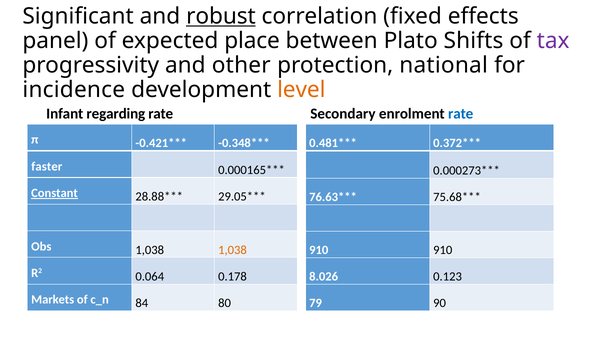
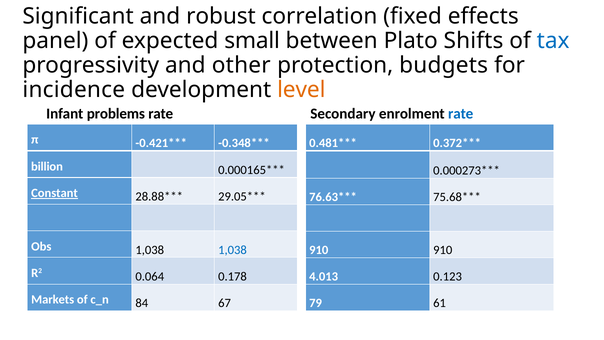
robust underline: present -> none
place: place -> small
tax colour: purple -> blue
national: national -> budgets
regarding: regarding -> problems
faster: faster -> billion
1,038 at (232, 250) colour: orange -> blue
8.026: 8.026 -> 4.013
80: 80 -> 67
90: 90 -> 61
